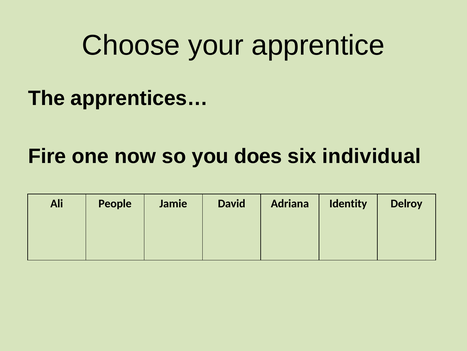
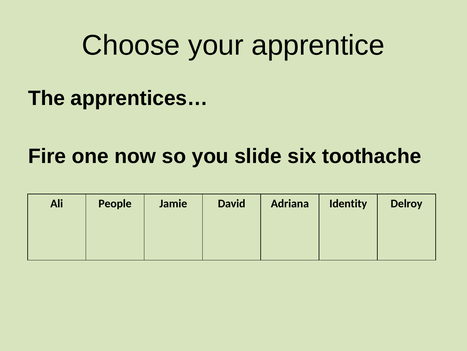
does: does -> slide
individual: individual -> toothache
